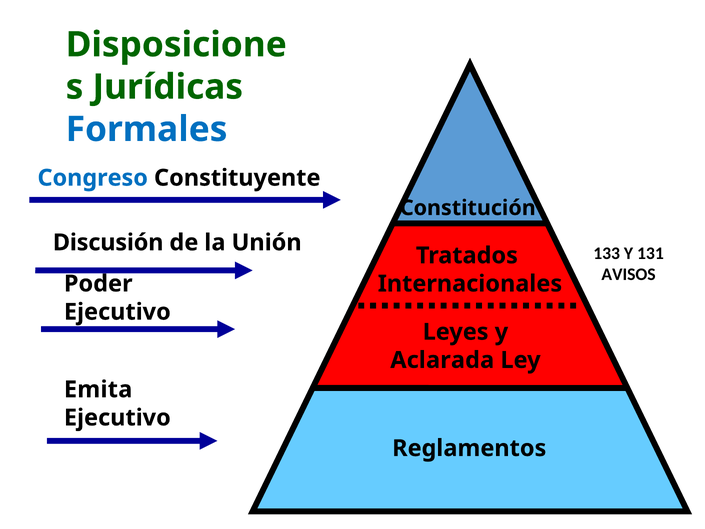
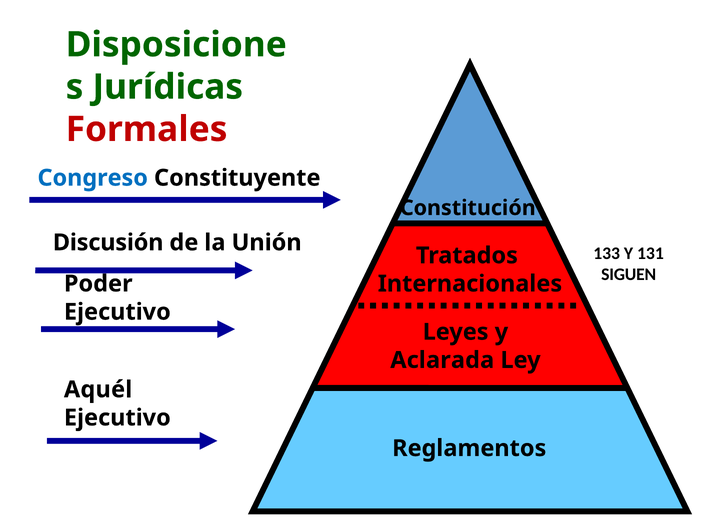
Formales colour: blue -> red
AVISOS: AVISOS -> SIGUEN
Emita: Emita -> Aquél
